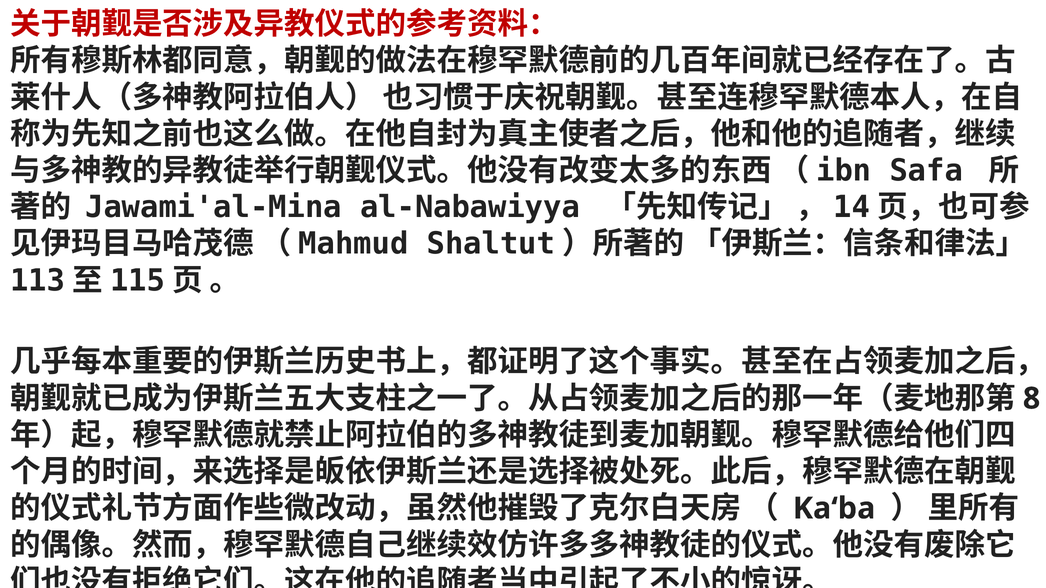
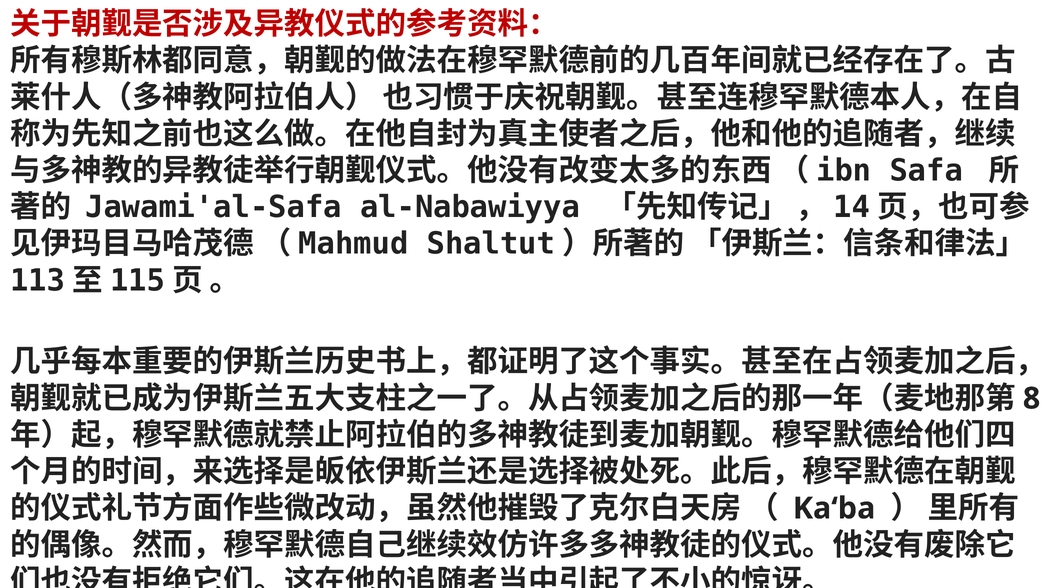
Jawami'al-Mina: Jawami'al-Mina -> Jawami'al-Safa
